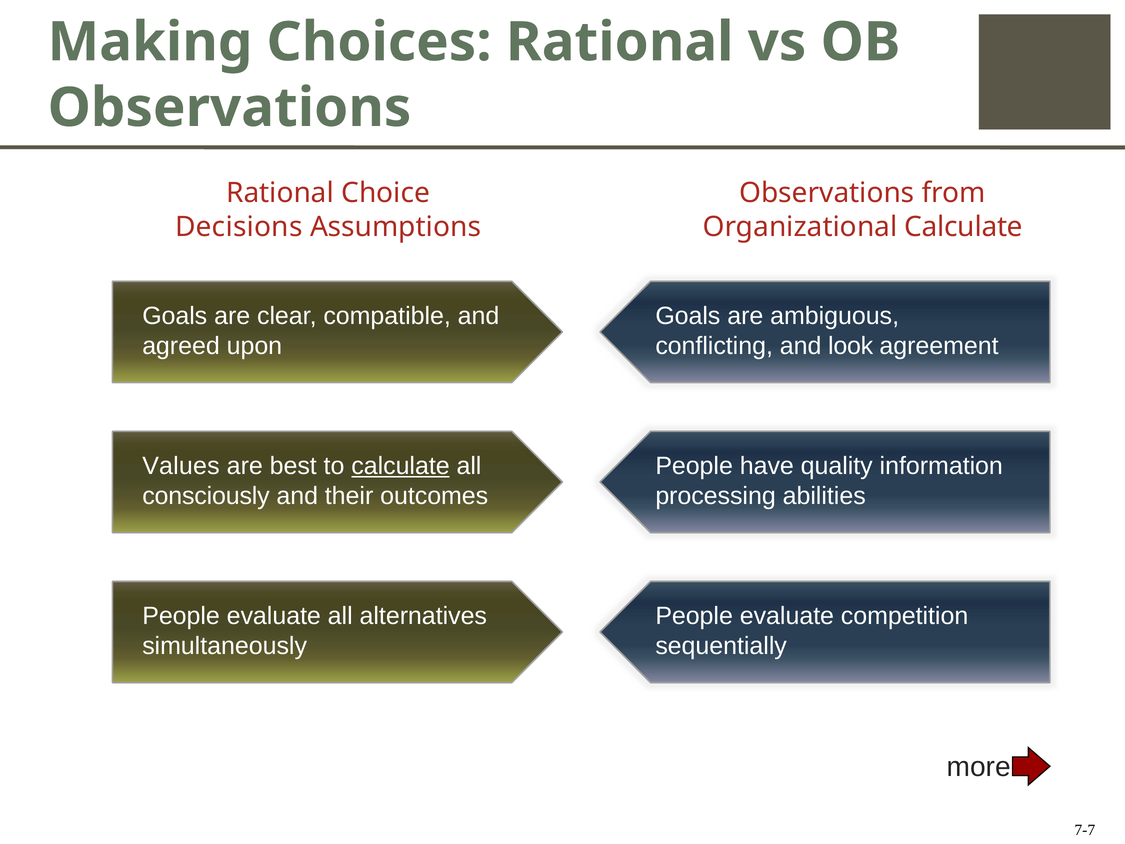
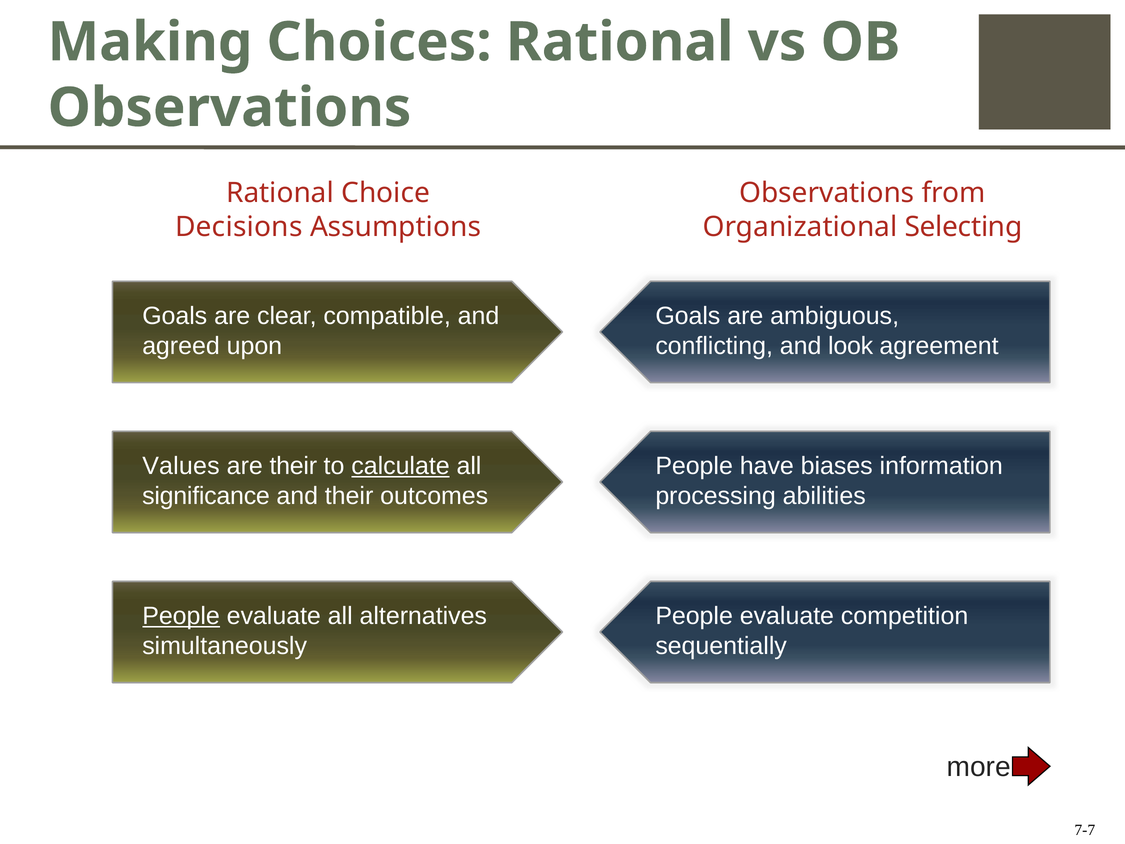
Organizational Calculate: Calculate -> Selecting
quality: quality -> biases
are best: best -> their
consciously: consciously -> significance
People at (181, 616) underline: none -> present
